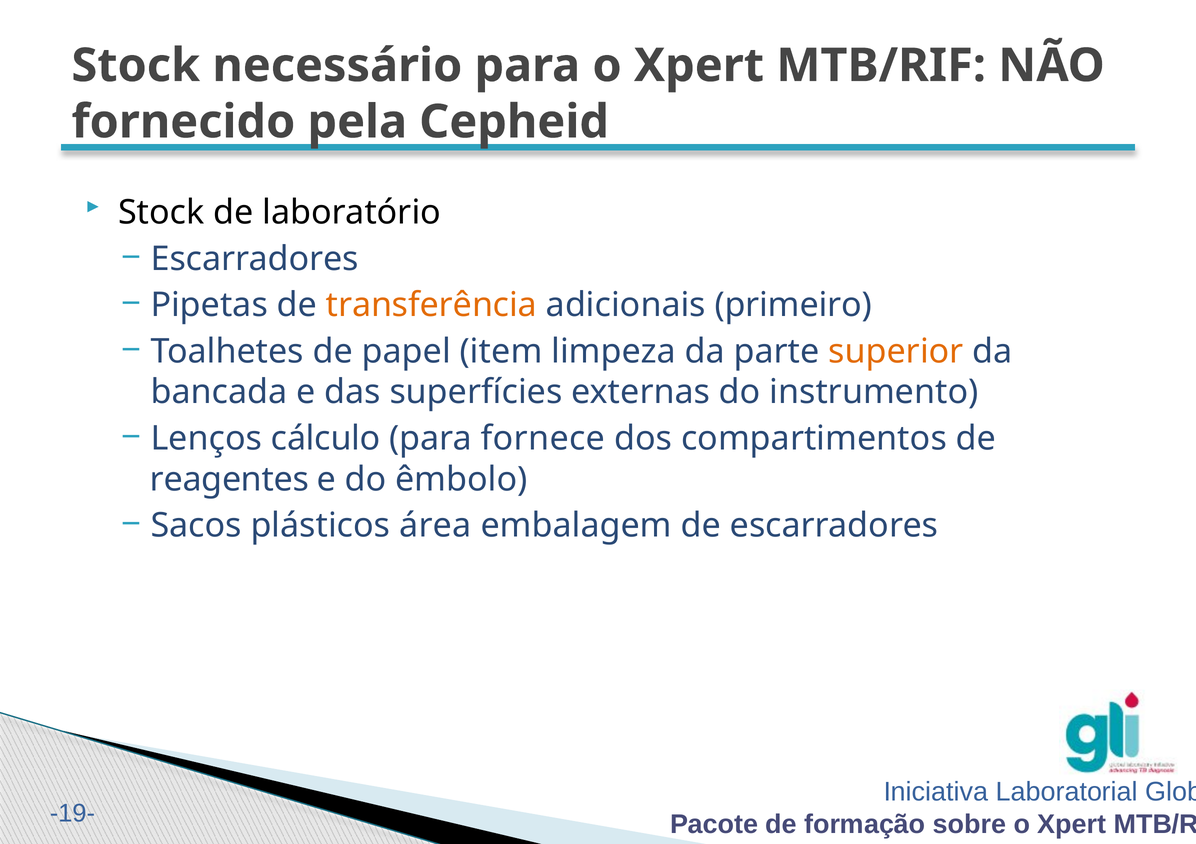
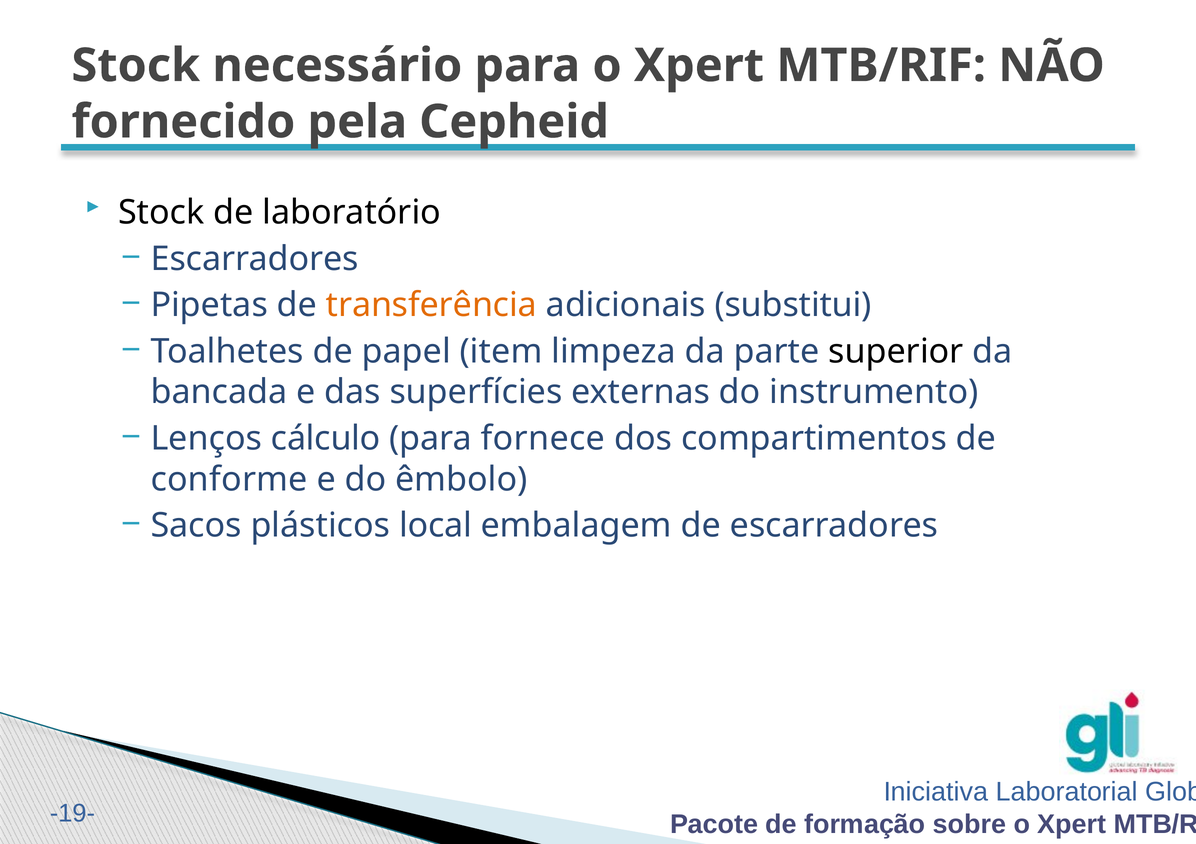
primeiro: primeiro -> substitui
superior colour: orange -> black
reagentes: reagentes -> conforme
área: área -> local
